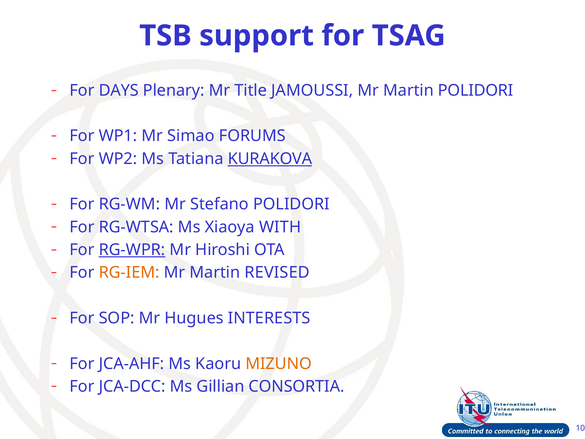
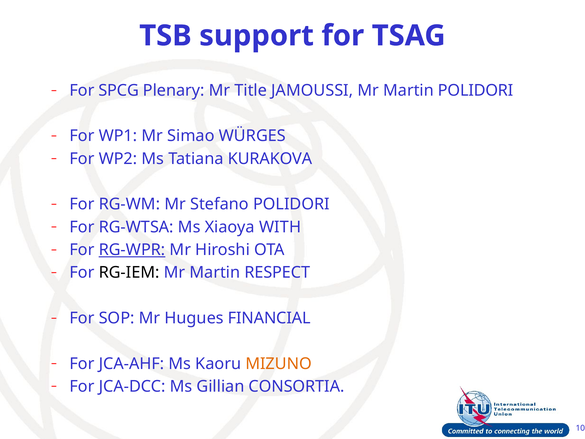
DAYS: DAYS -> SPCG
FORUMS: FORUMS -> WÜRGES
KURAKOVA underline: present -> none
RG-IEM colour: orange -> black
REVISED: REVISED -> RESPECT
INTERESTS: INTERESTS -> FINANCIAL
